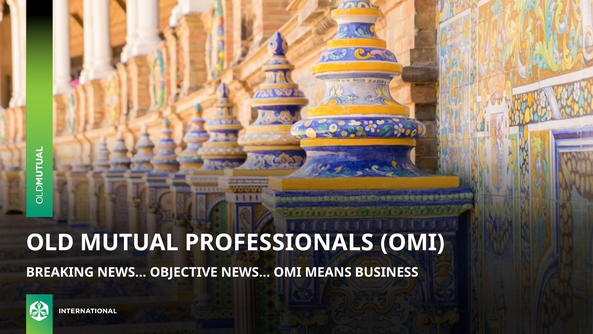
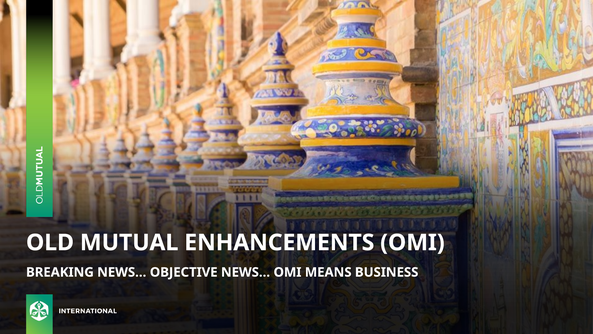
PROFESSIONALS: PROFESSIONALS -> ENHANCEMENTS
